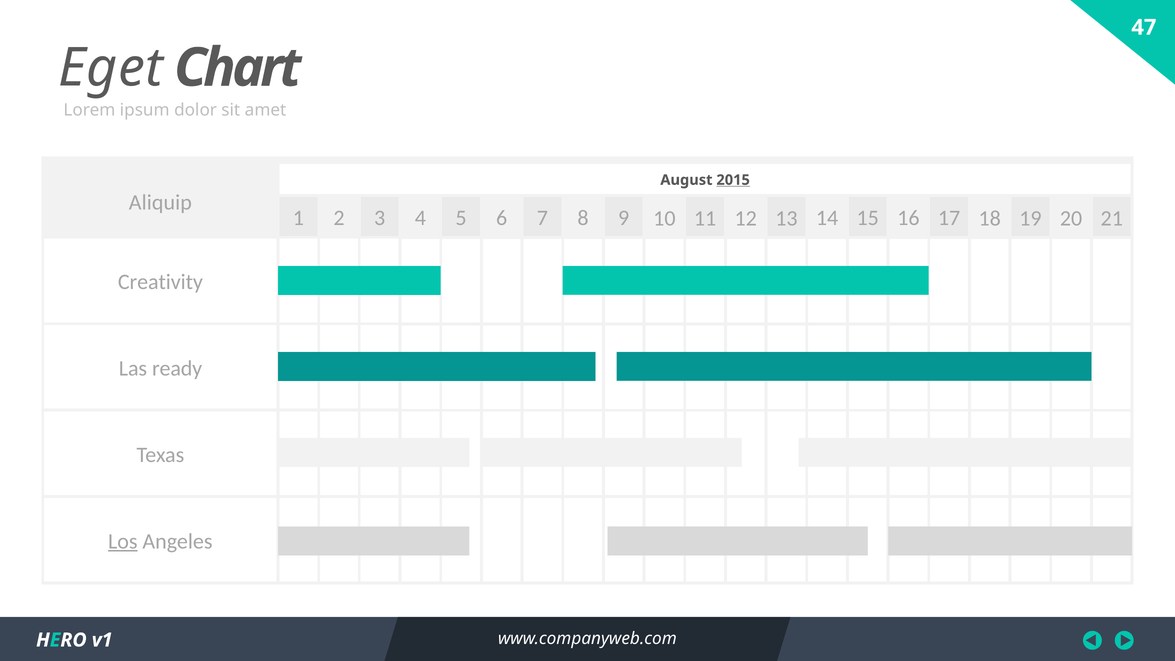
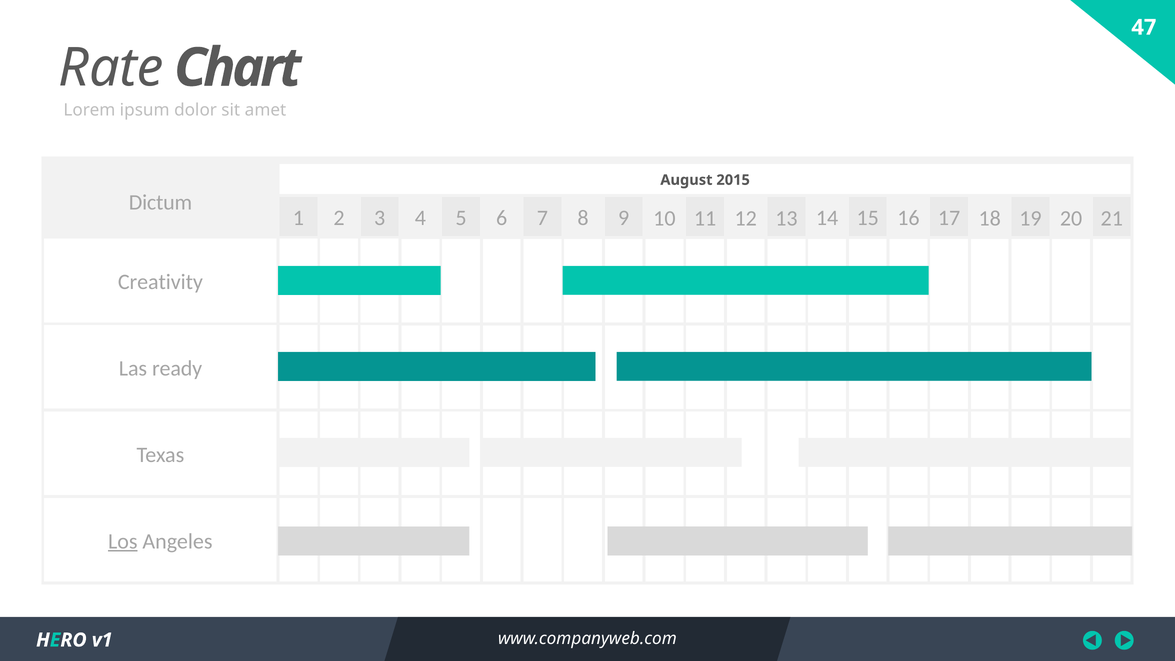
Eget: Eget -> Rate
2015 underline: present -> none
Aliquip: Aliquip -> Dictum
